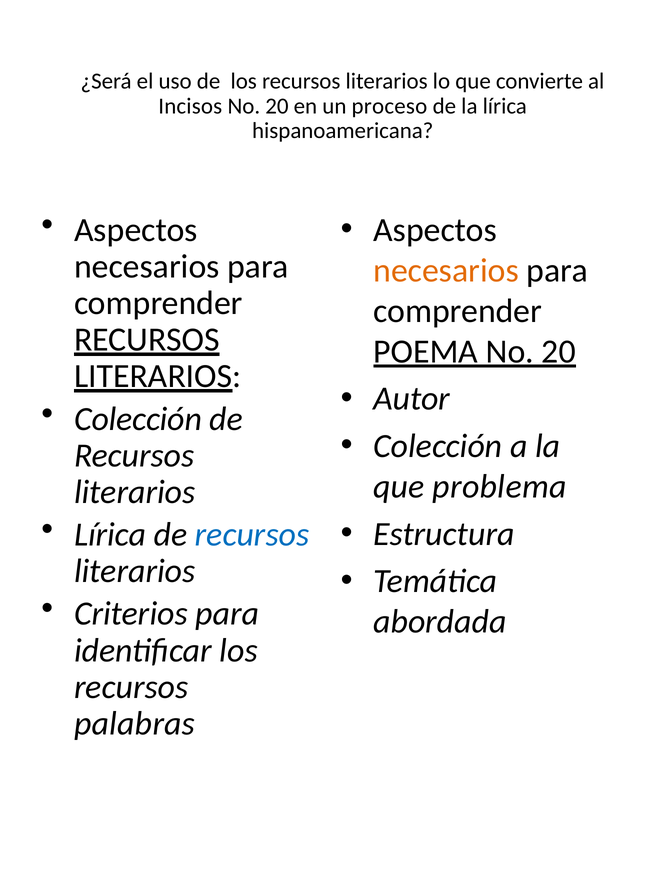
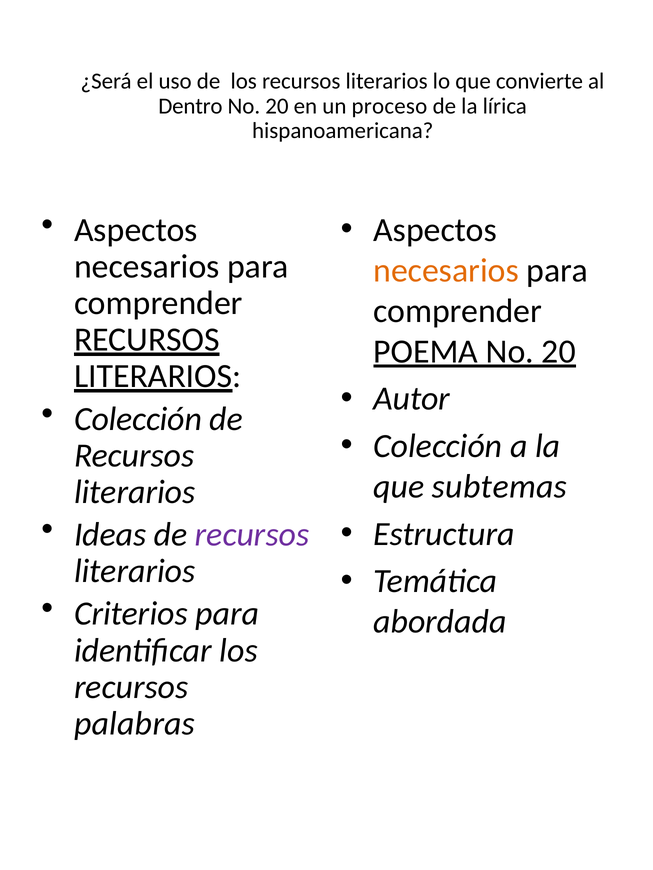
Incisos: Incisos -> Dentro
problema: problema -> subtemas
Lírica at (110, 535): Lírica -> Ideas
recursos at (252, 535) colour: blue -> purple
